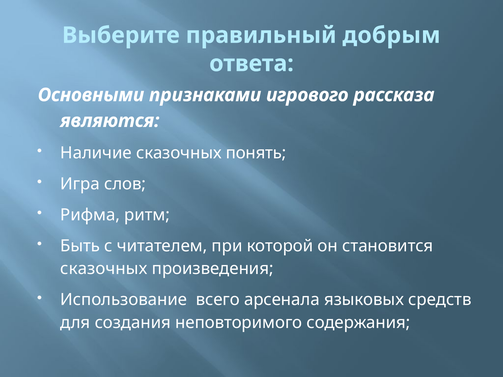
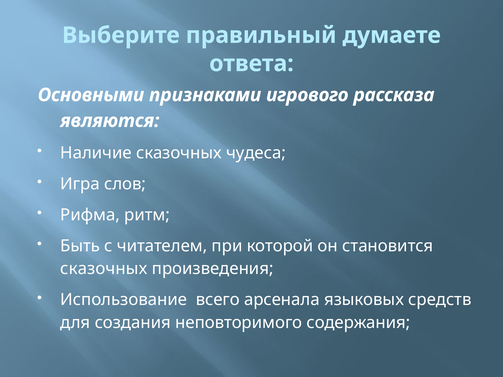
добрым: добрым -> думаете
понять: понять -> чудеса
